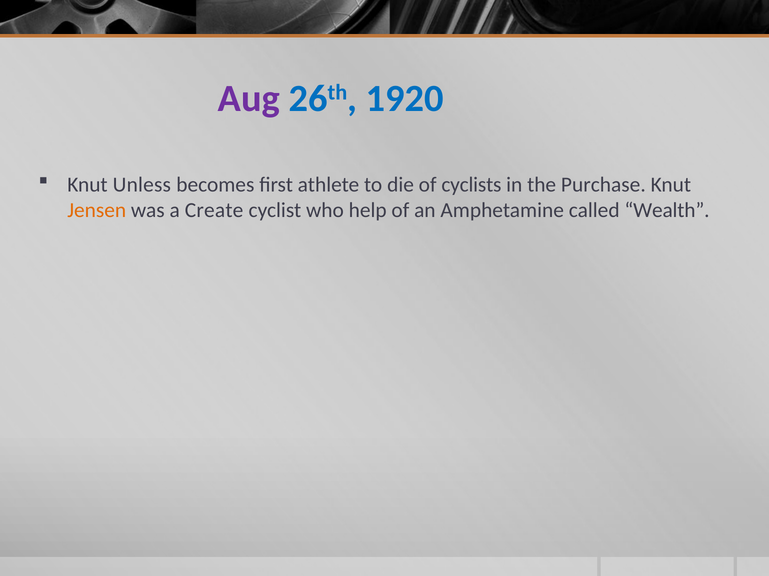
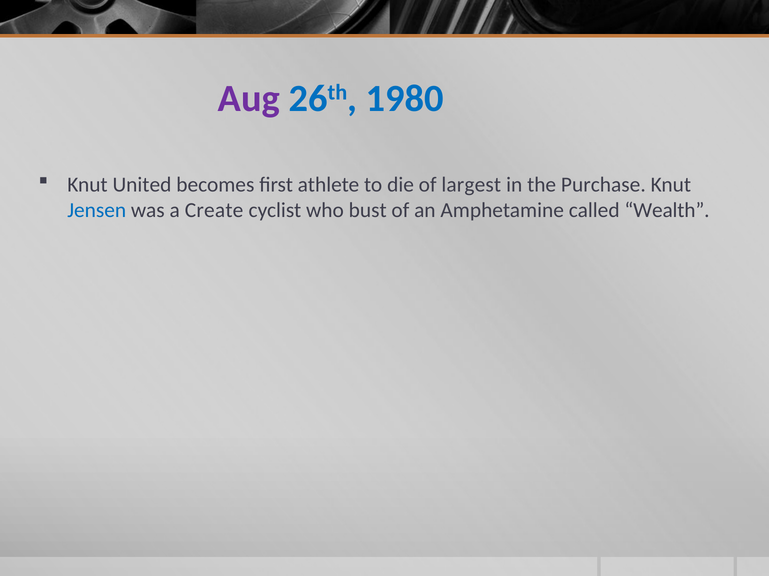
1920: 1920 -> 1980
Unless: Unless -> United
cyclists: cyclists -> largest
Jensen colour: orange -> blue
help: help -> bust
